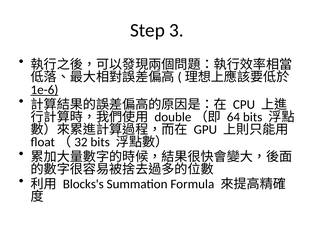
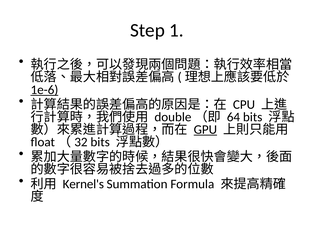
3: 3 -> 1
GPU underline: none -> present
Blocks's: Blocks's -> Kernel's
